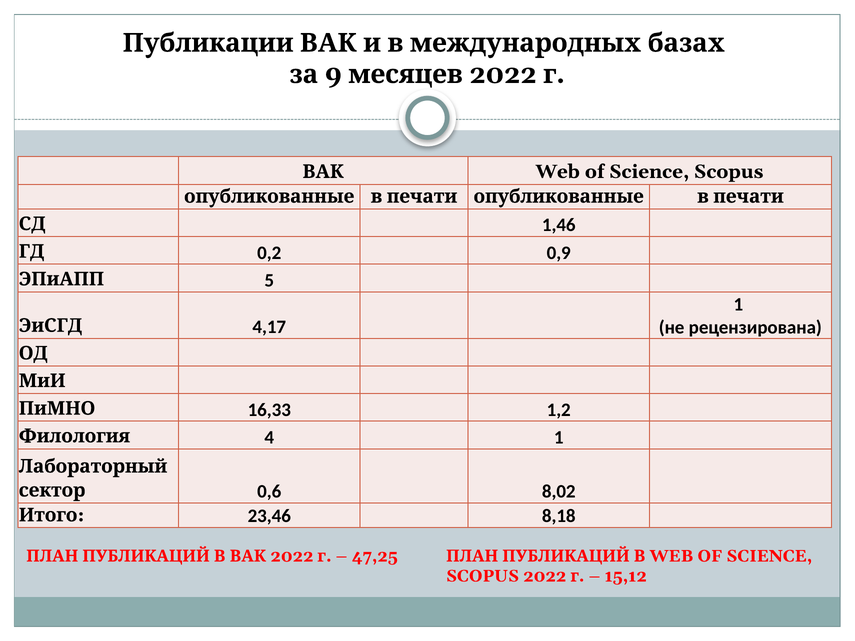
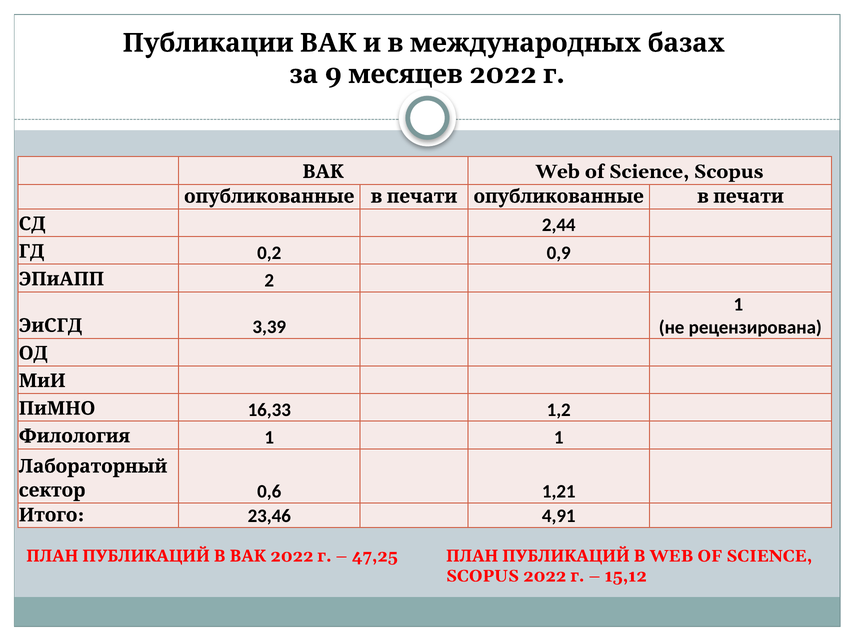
1,46: 1,46 -> 2,44
5: 5 -> 2
4,17: 4,17 -> 3,39
Филология 4: 4 -> 1
8,02: 8,02 -> 1,21
8,18: 8,18 -> 4,91
